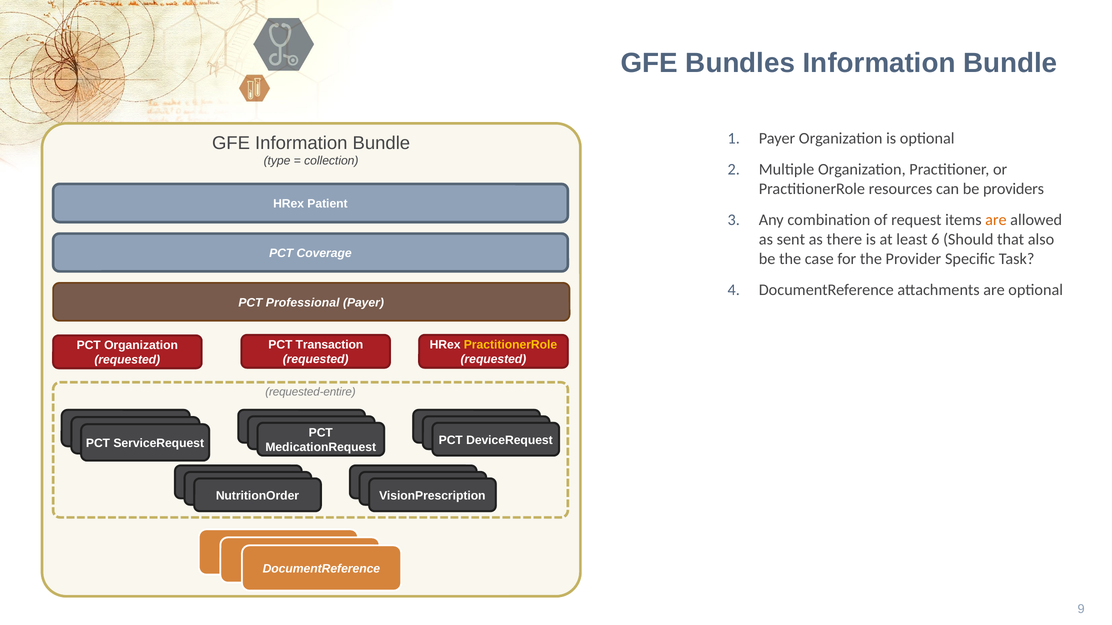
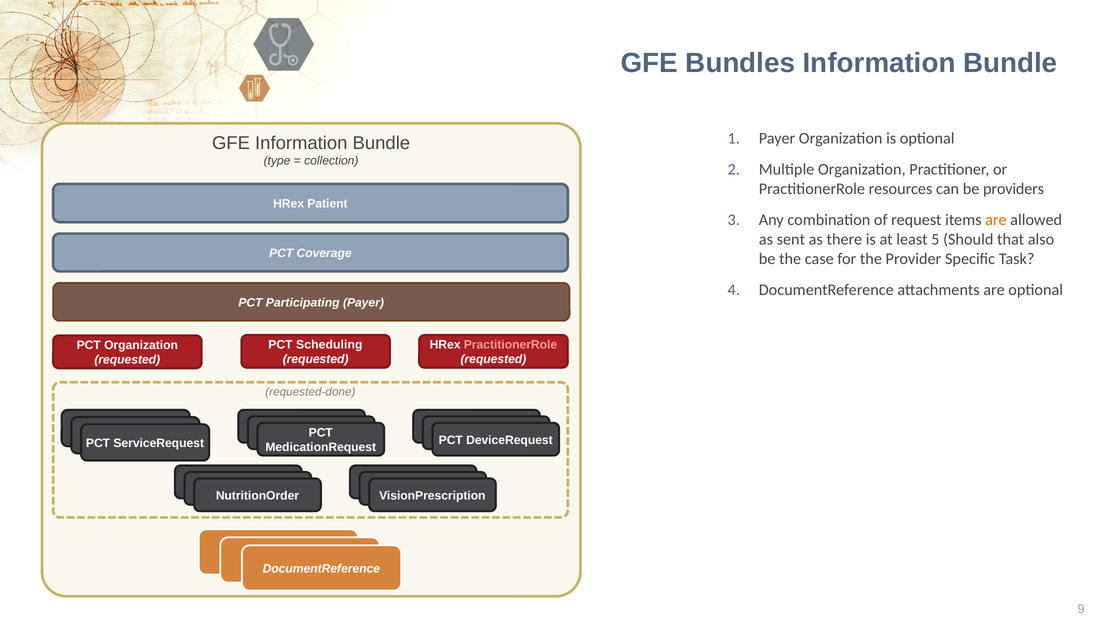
6: 6 -> 5
Professional: Professional -> Participating
Transaction: Transaction -> Scheduling
PractitionerRole at (511, 345) colour: yellow -> pink
requested-entire: requested-entire -> requested-done
